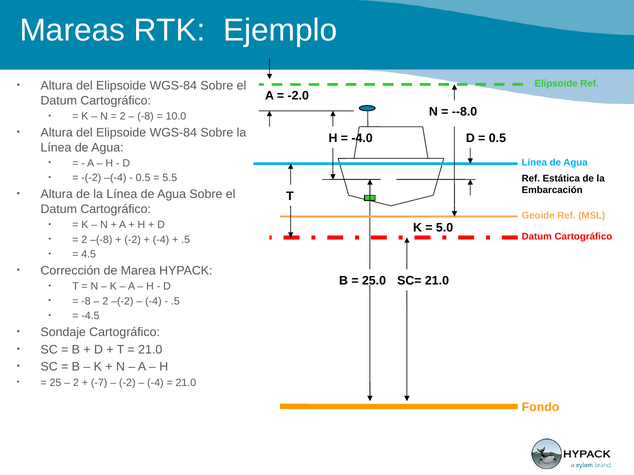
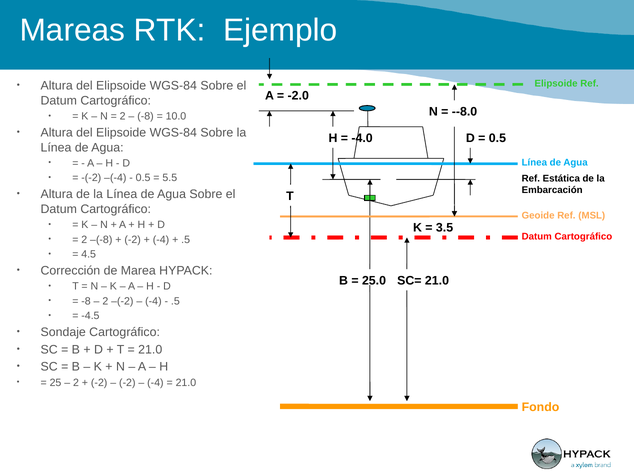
5.0: 5.0 -> 3.5
-7 at (99, 383): -7 -> -2
